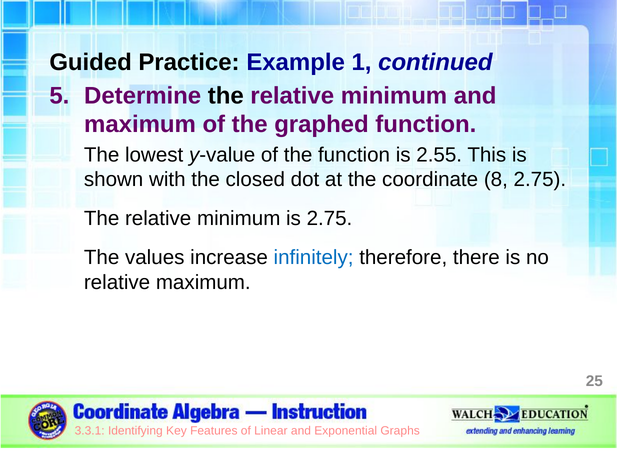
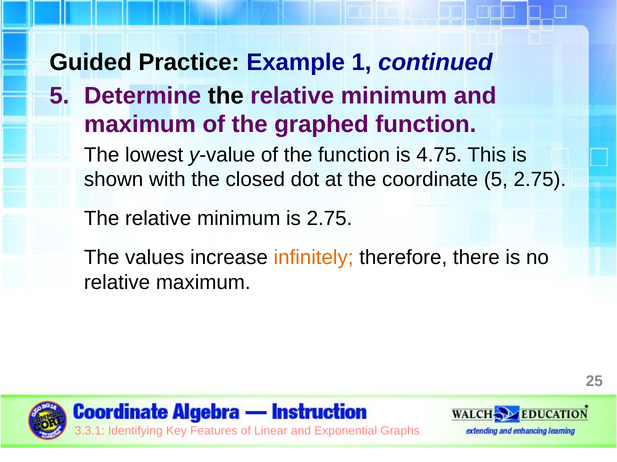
2.55: 2.55 -> 4.75
coordinate 8: 8 -> 5
infinitely colour: blue -> orange
